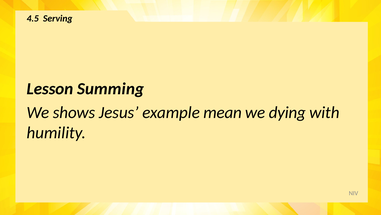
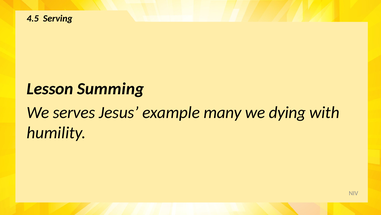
shows: shows -> serves
mean: mean -> many
